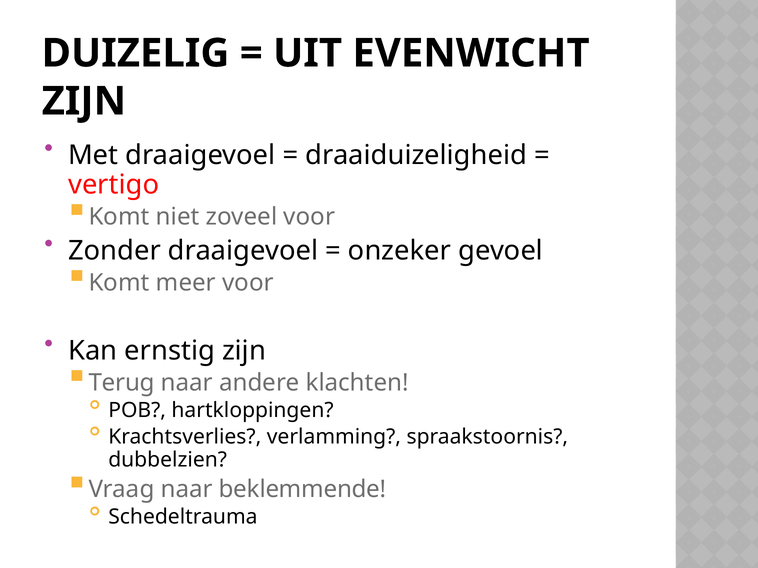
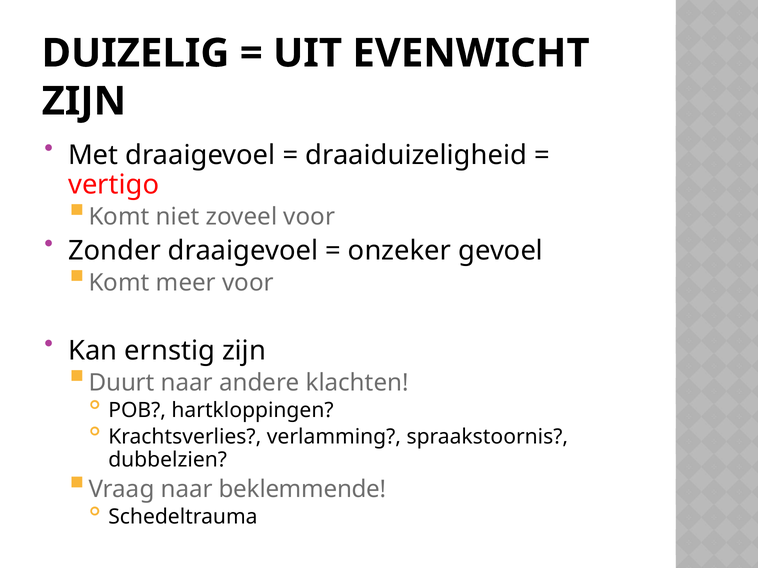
Terug: Terug -> Duurt
